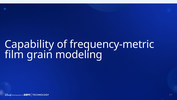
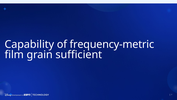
modeling: modeling -> sufficient
